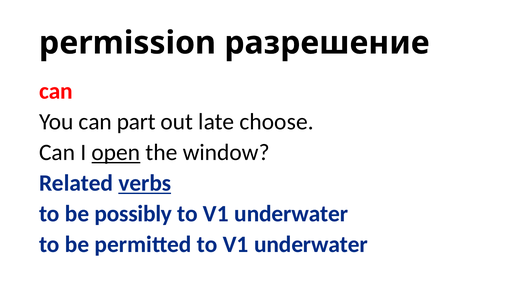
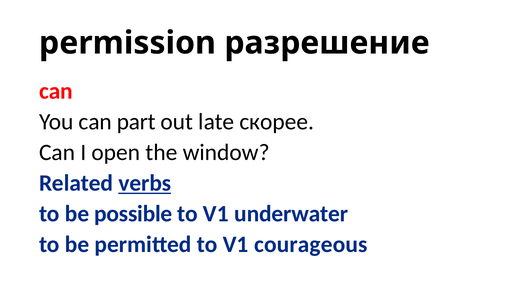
choose: choose -> cкорее
open underline: present -> none
possibly: possibly -> possible
permitted to V1 underwater: underwater -> courageous
